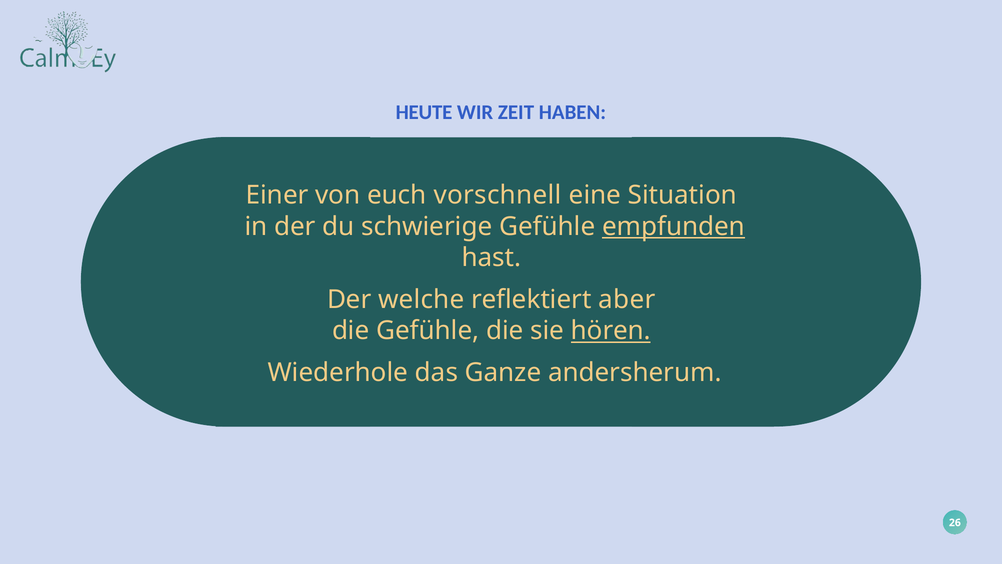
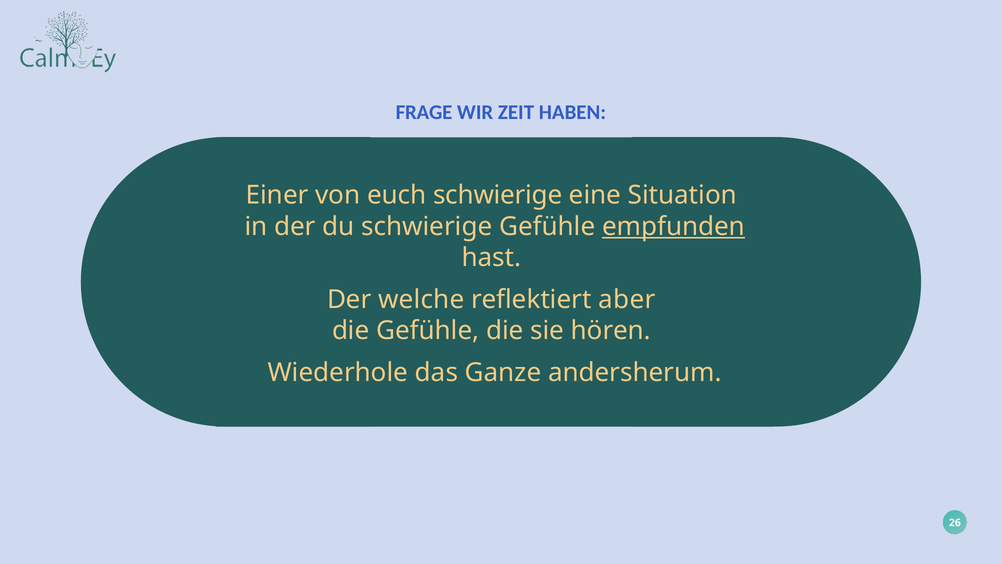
HEUTE: HEUTE -> FRAGE
euch vorschnell: vorschnell -> schwierige
hören underline: present -> none
